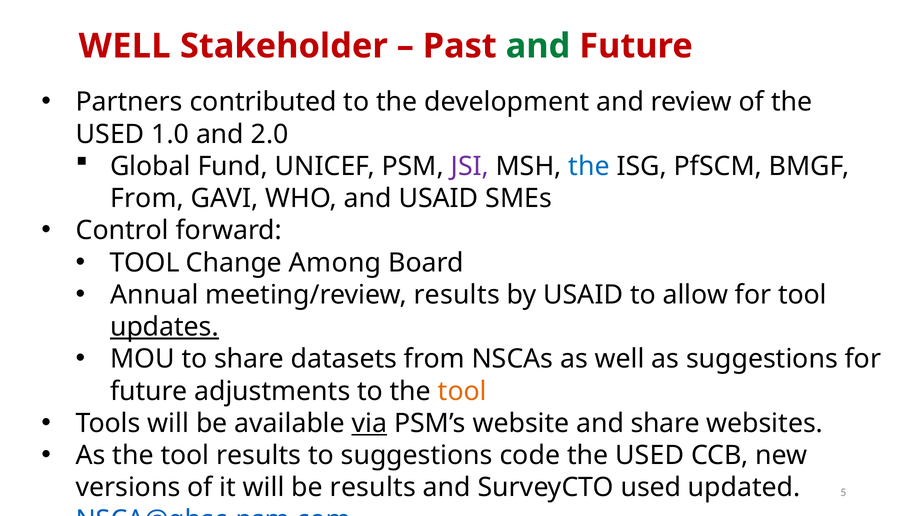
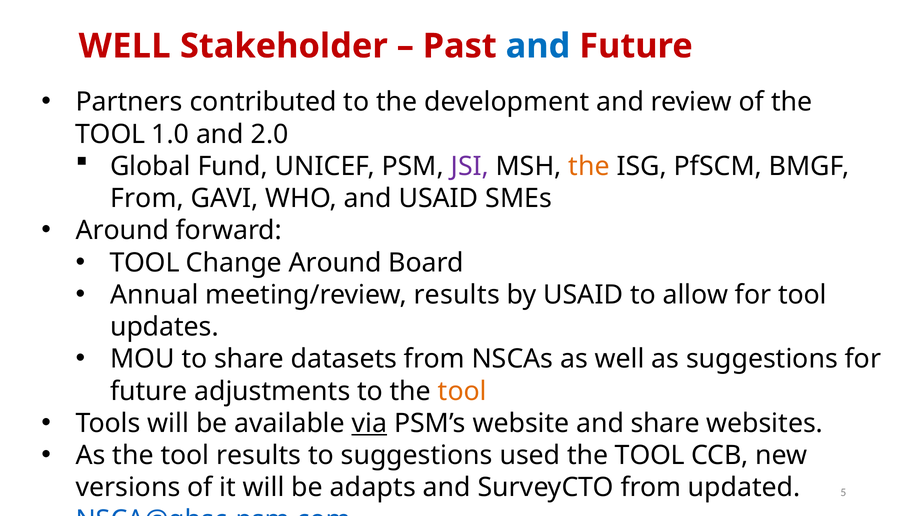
and at (538, 46) colour: green -> blue
USED at (110, 134): USED -> TOOL
the at (589, 166) colour: blue -> orange
Control at (122, 230): Control -> Around
Change Among: Among -> Around
updates underline: present -> none
code: code -> used
USED at (650, 455): USED -> TOOL
be results: results -> adapts
SurveyCTO used: used -> from
